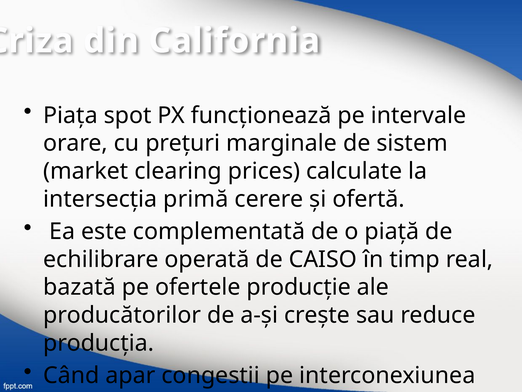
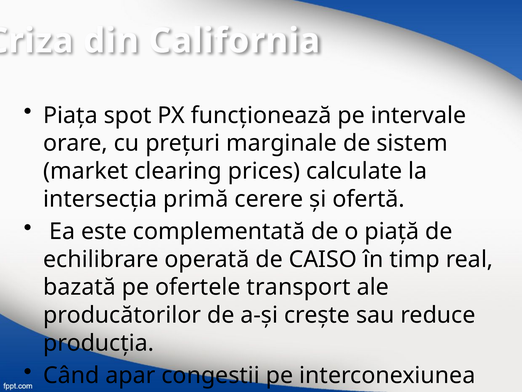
producţie: producţie -> transport
